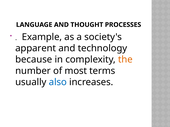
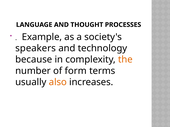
apparent: apparent -> speakers
most: most -> form
also colour: blue -> orange
